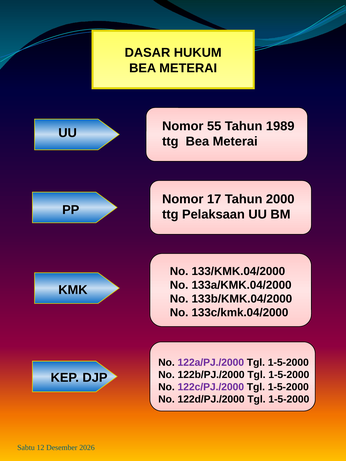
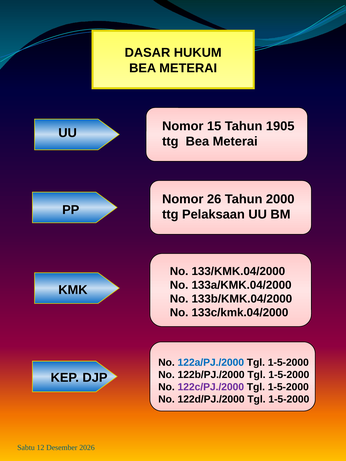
55: 55 -> 15
1989: 1989 -> 1905
17: 17 -> 26
122a/PJ./2000 colour: purple -> blue
